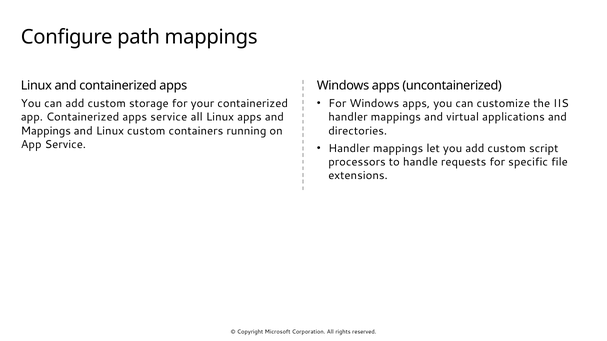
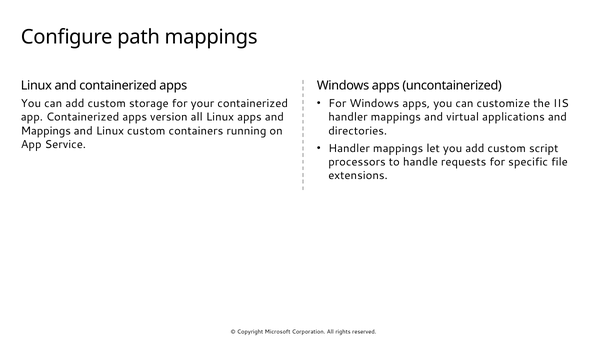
apps service: service -> version
